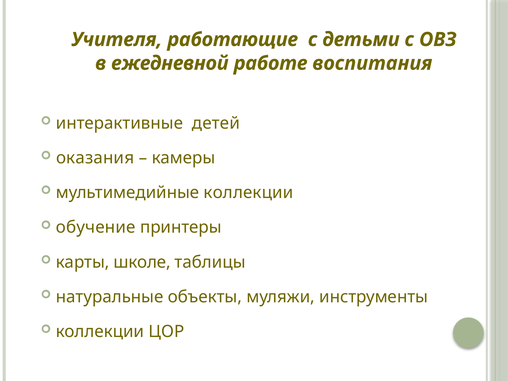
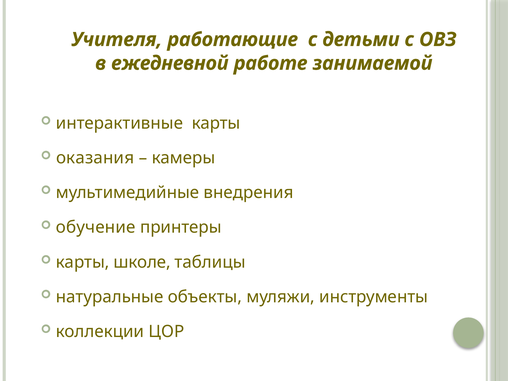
воспитания: воспитания -> занимаемой
интерактивные детей: детей -> карты
мультимедийные коллекции: коллекции -> внедрения
